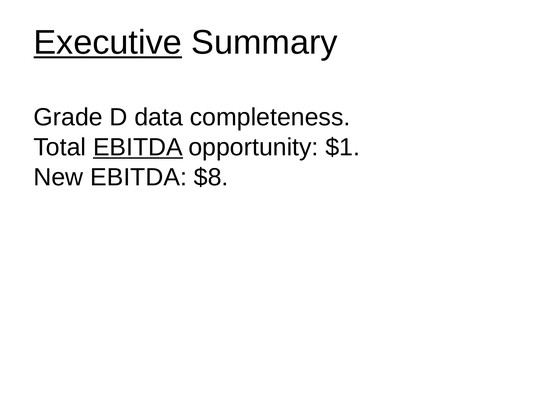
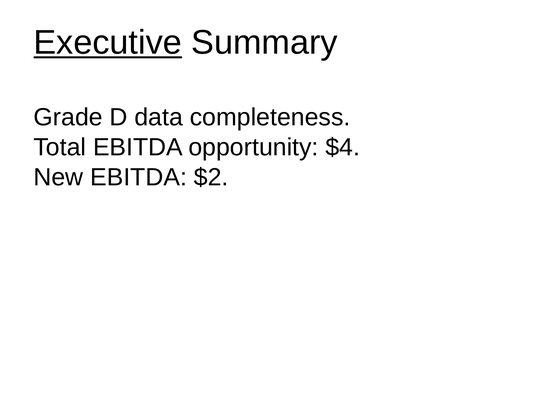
EBITDA at (138, 147) underline: present -> none
$1: $1 -> $4
$8: $8 -> $2
